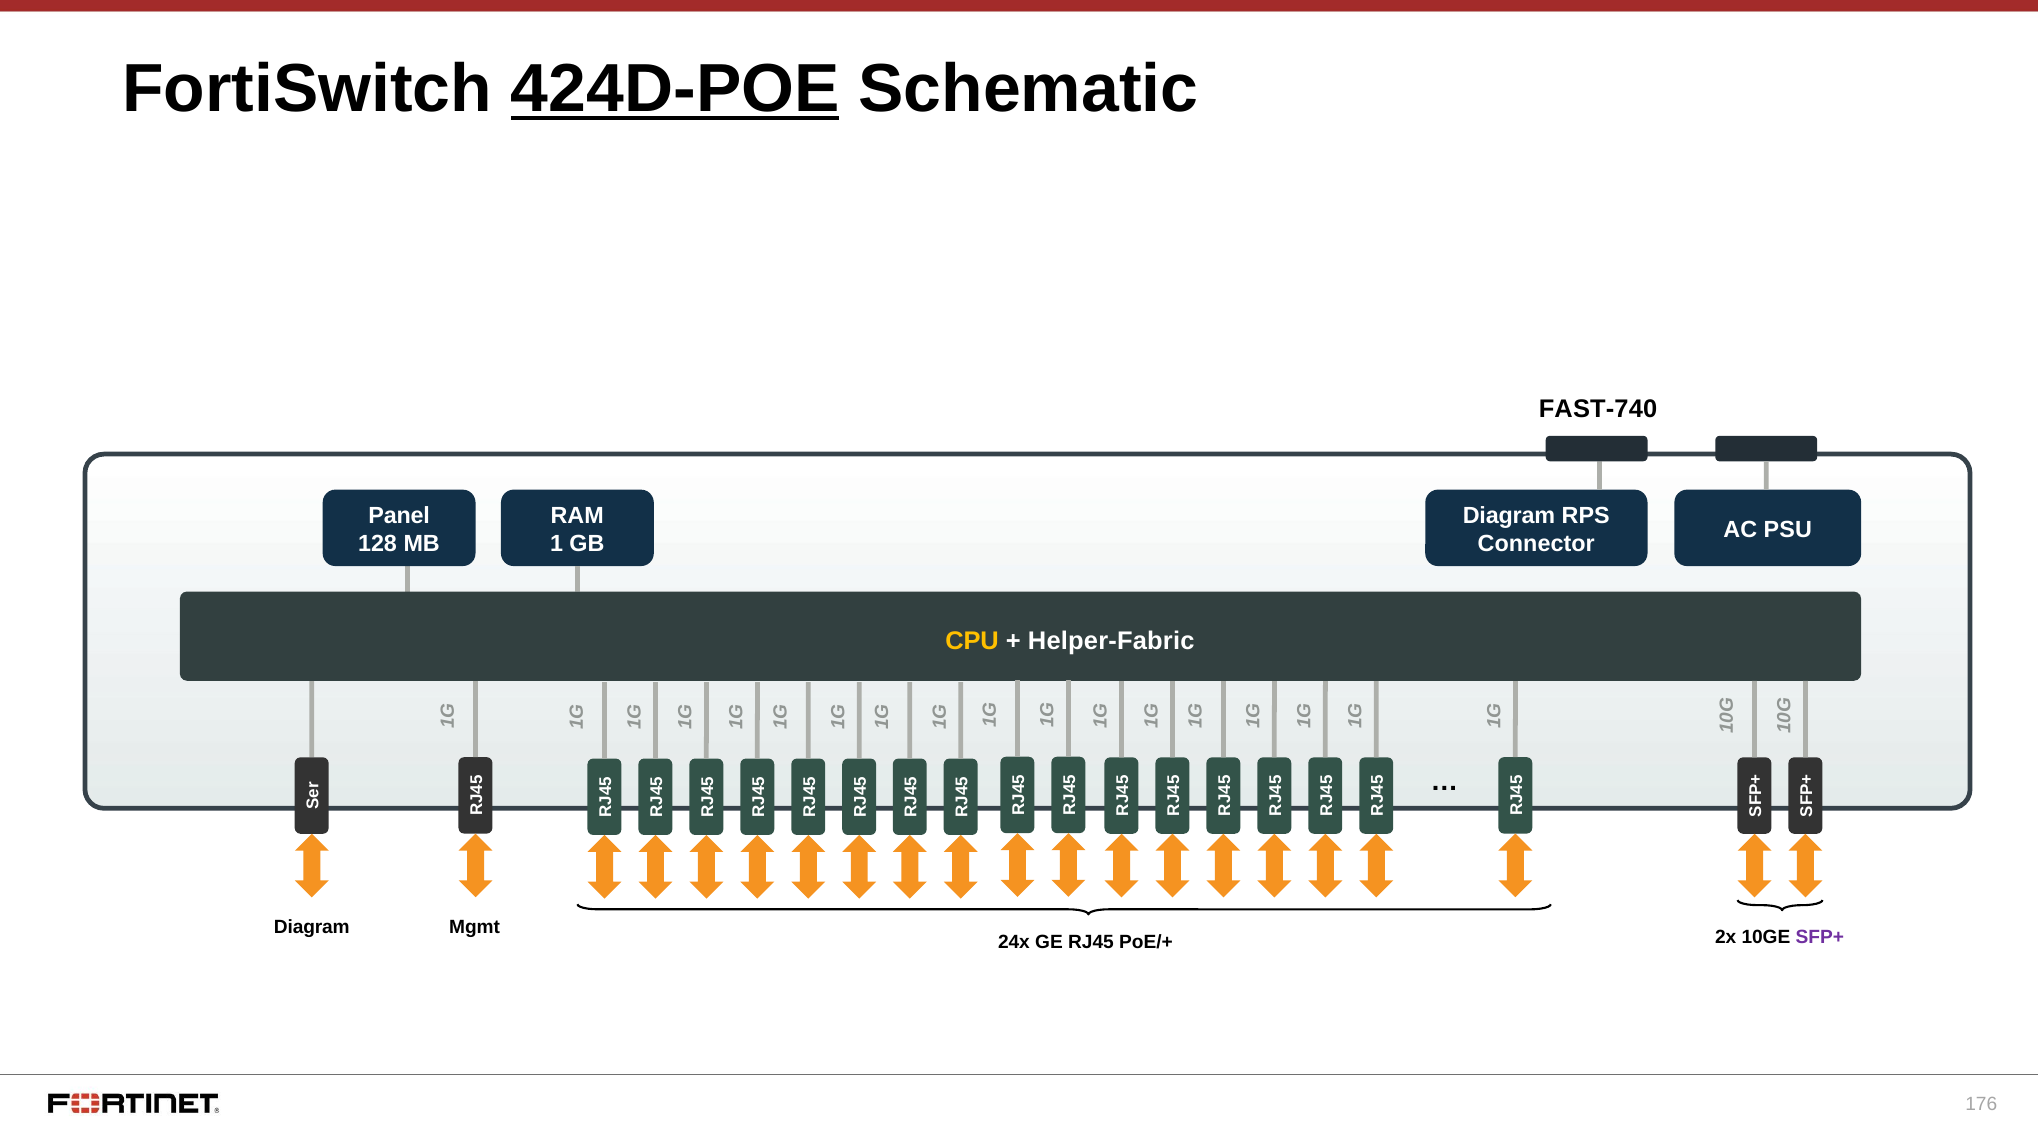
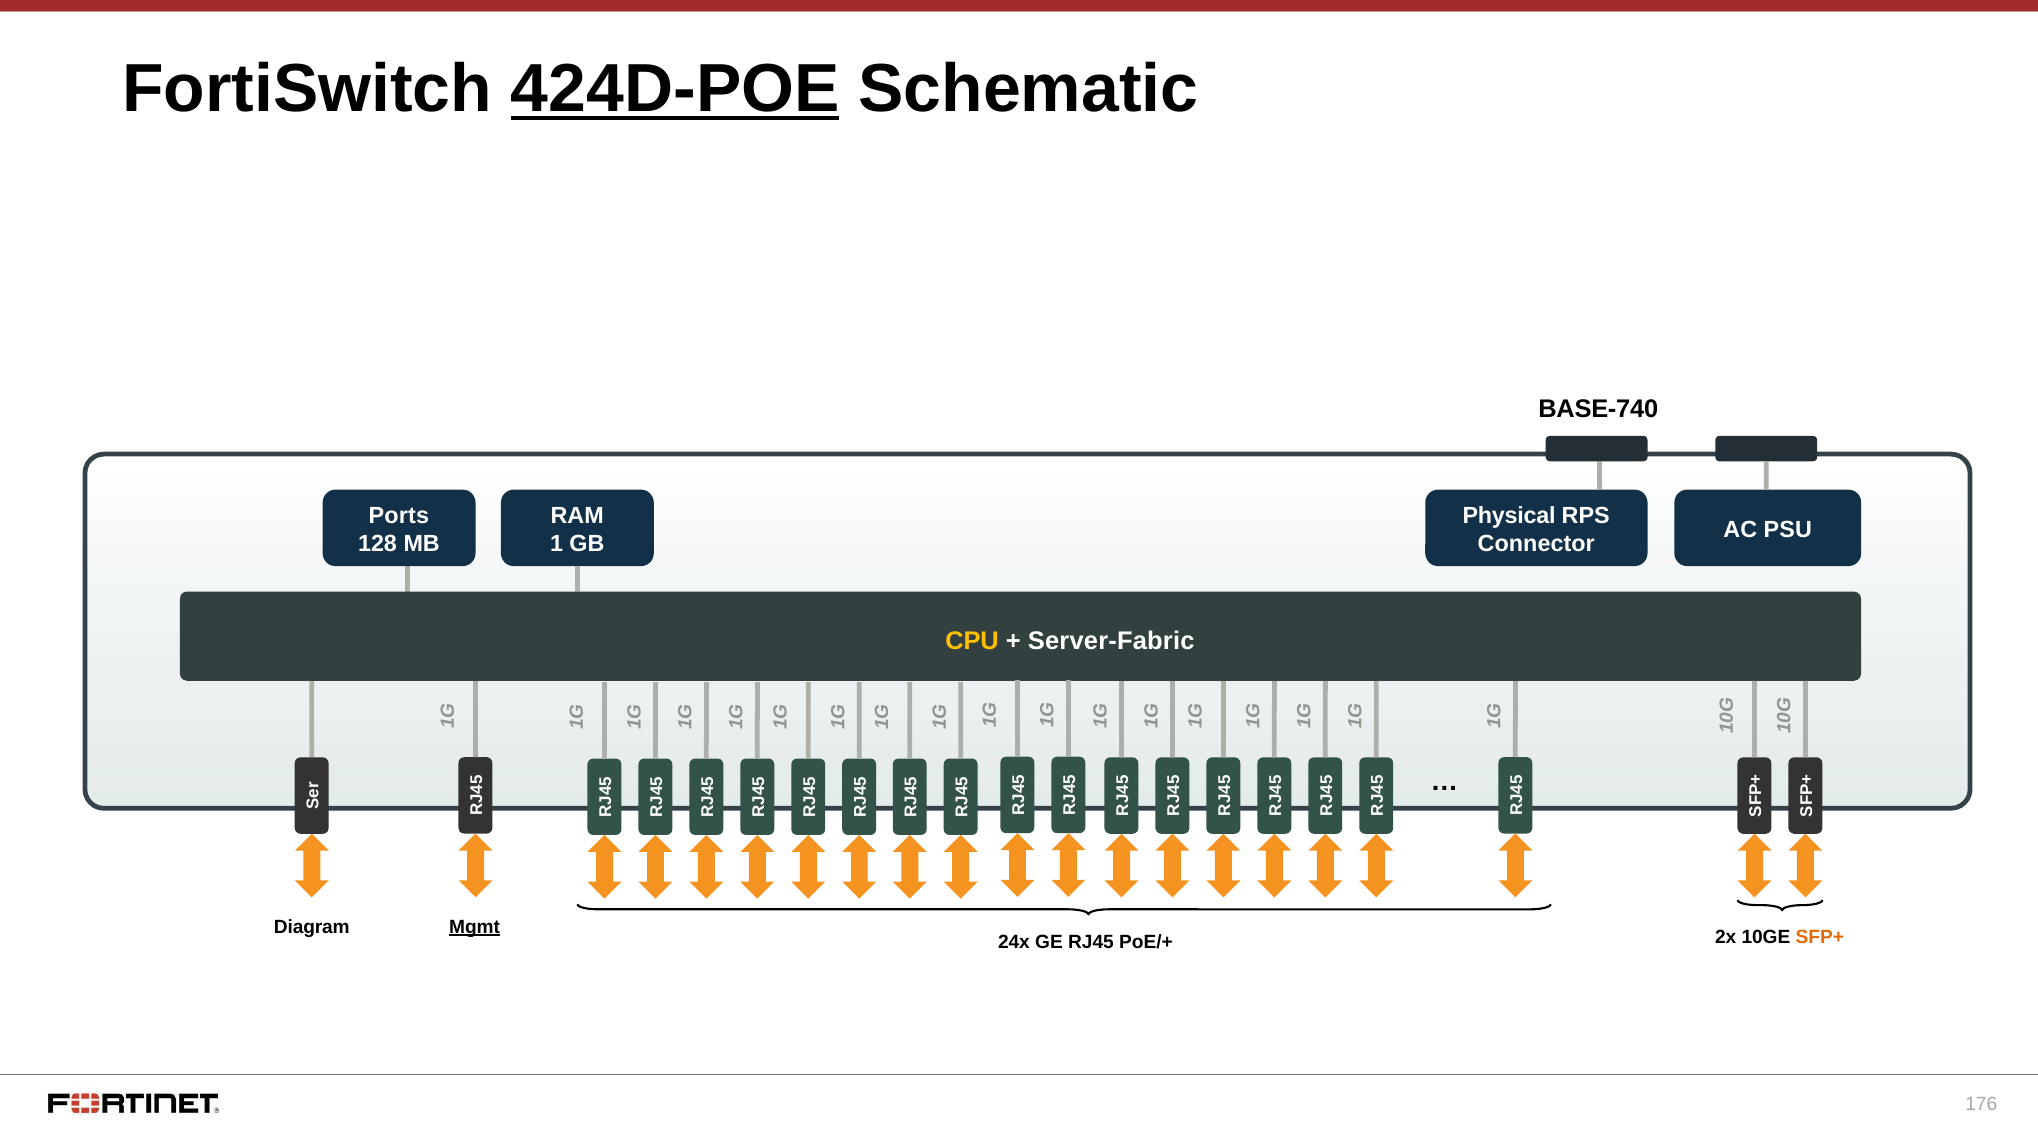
FAST-740: FAST-740 -> BASE-740
Panel: Panel -> Ports
Diagram at (1509, 515): Diagram -> Physical
Helper-Fabric: Helper-Fabric -> Server-Fabric
Mgmt underline: none -> present
SFP+ colour: purple -> orange
